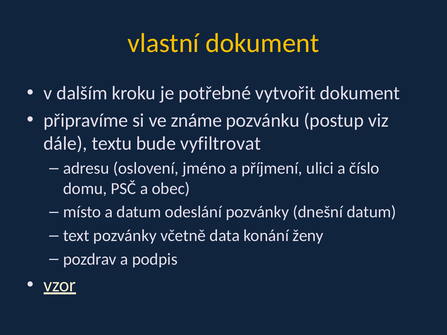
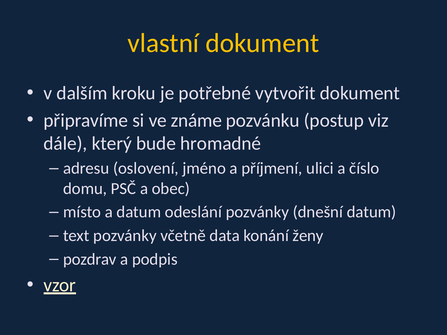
textu: textu -> který
vyfiltrovat: vyfiltrovat -> hromadné
